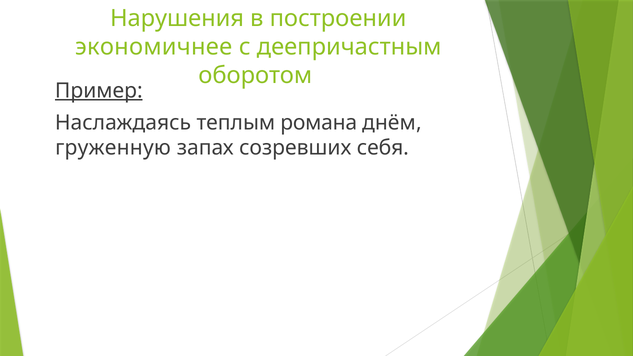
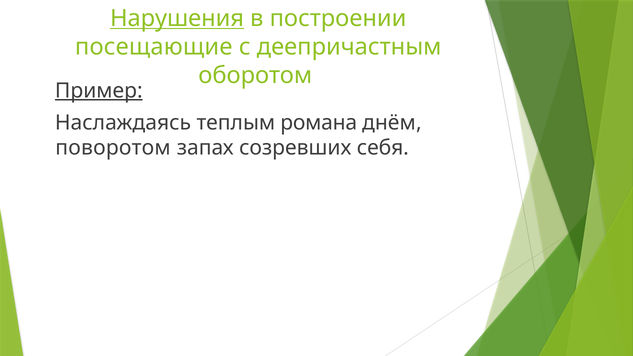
Нарушения underline: none -> present
экономичнее: экономичнее -> посещающие
груженную: груженную -> поворотом
